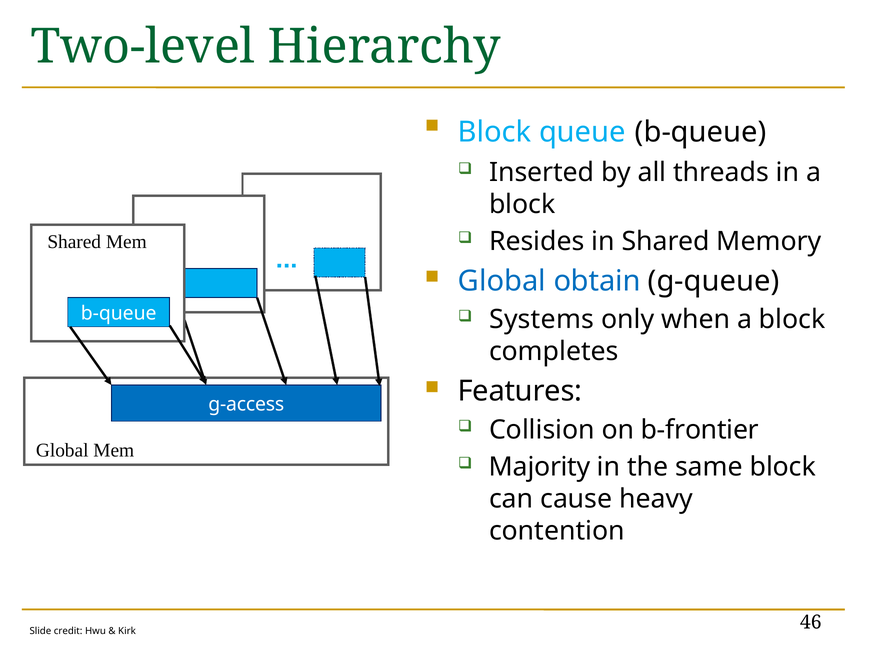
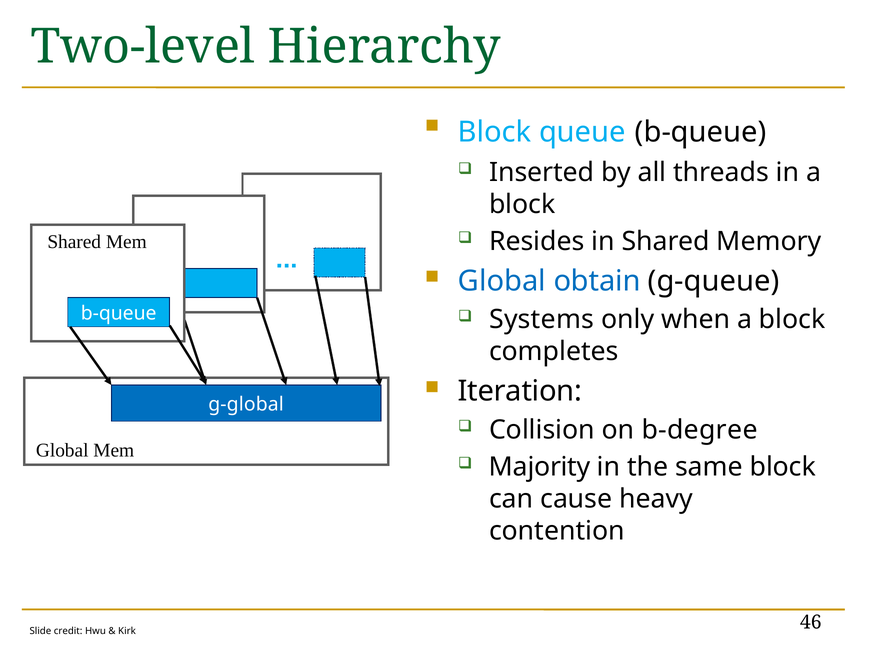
Features: Features -> Iteration
g-access: g-access -> g-global
b-frontier: b-frontier -> b-degree
